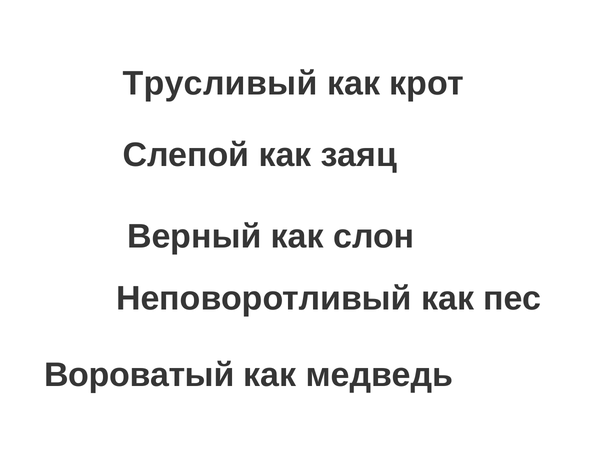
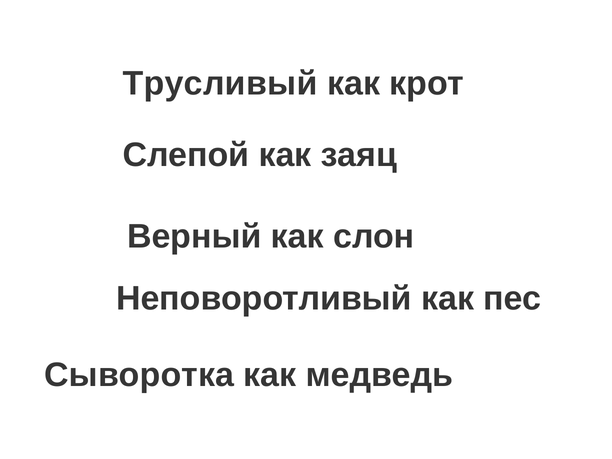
Вороватый: Вороватый -> Сыворотка
